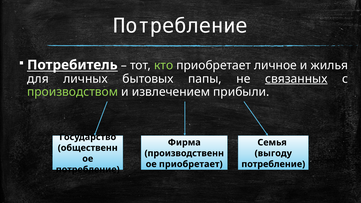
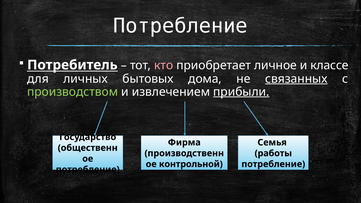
кто colour: light green -> pink
жилья: жилья -> классе
папы: папы -> дома
прибыли underline: none -> present
выгоду: выгоду -> работы
приобретает at (191, 164): приобретает -> контрольной
